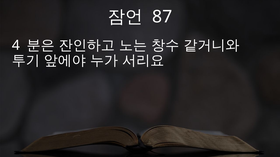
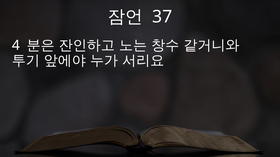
87: 87 -> 37
